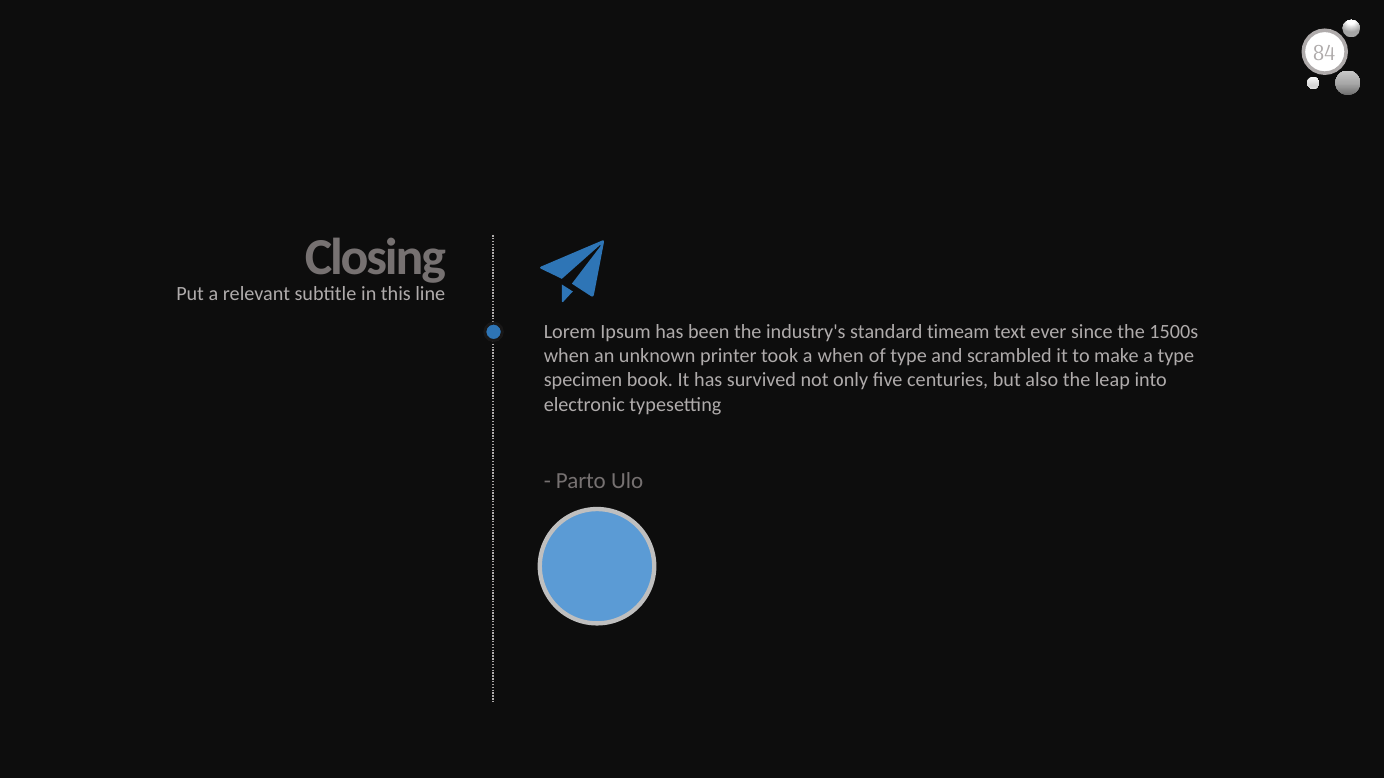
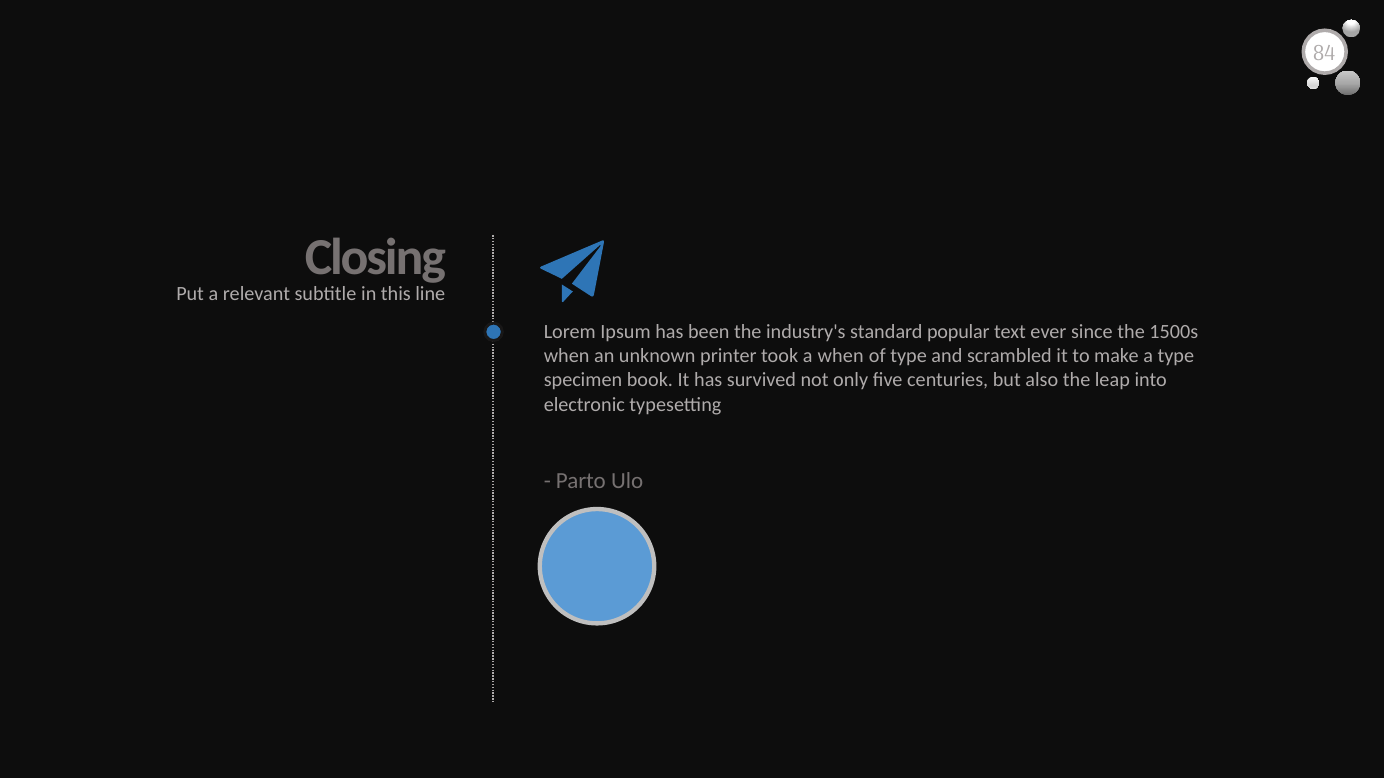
timeam: timeam -> popular
